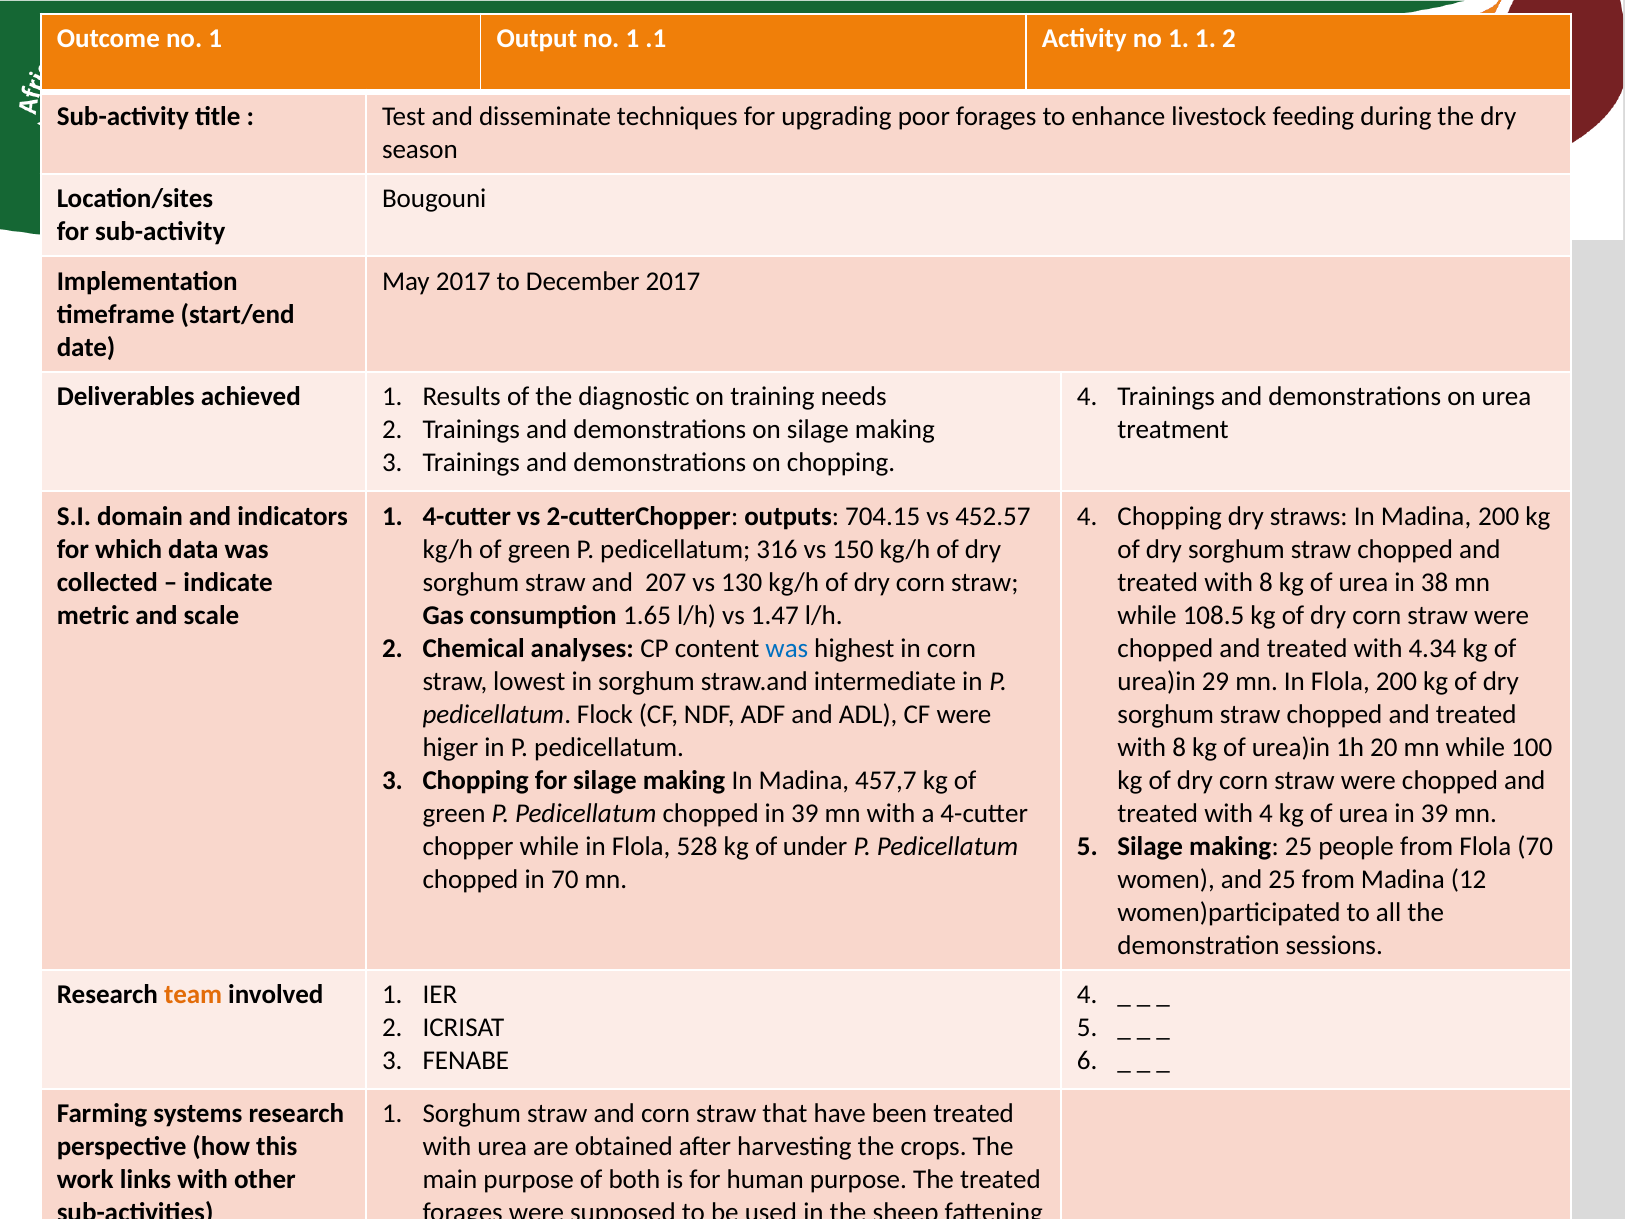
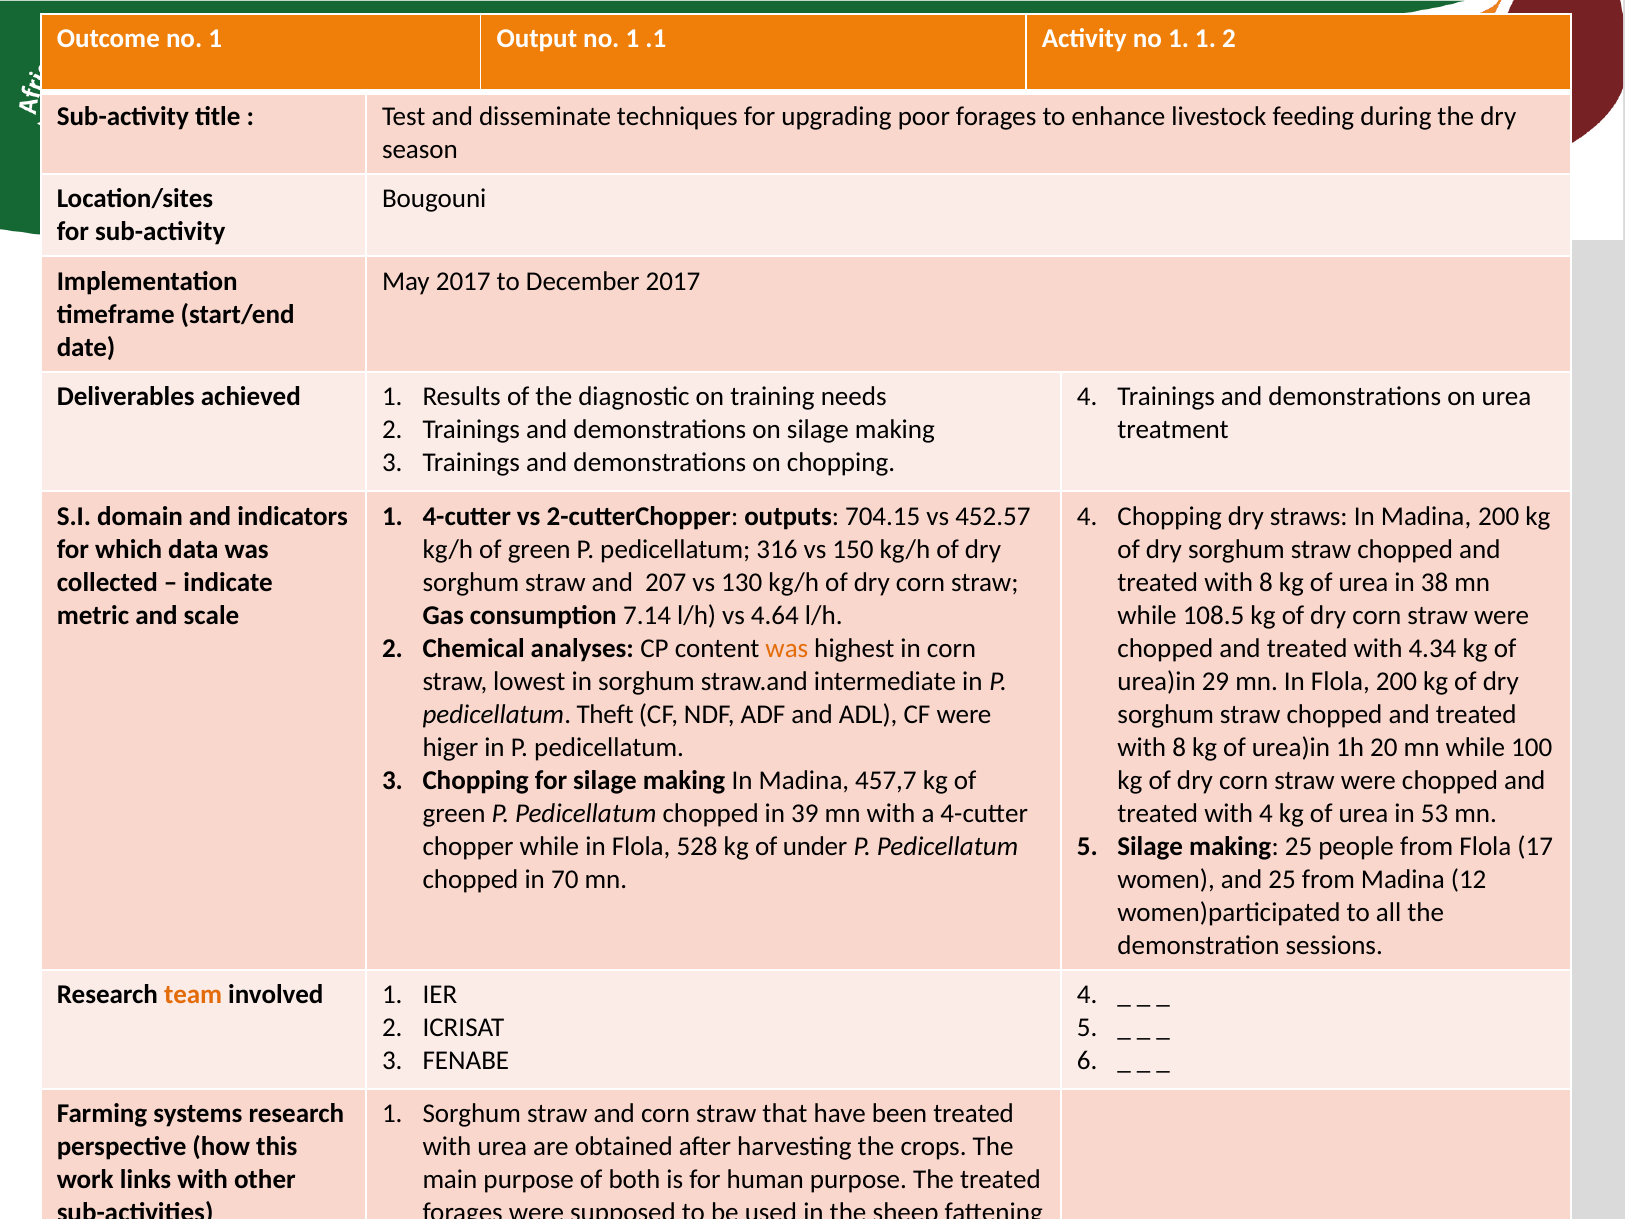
1.65: 1.65 -> 7.14
1.47: 1.47 -> 4.64
was at (787, 648) colour: blue -> orange
Flock: Flock -> Theft
urea in 39: 39 -> 53
Flola 70: 70 -> 17
